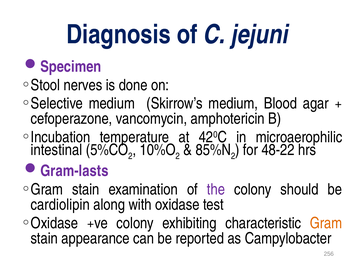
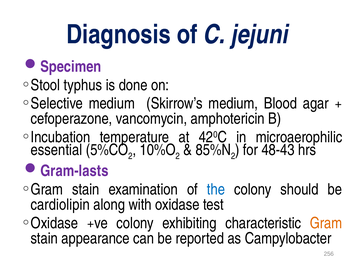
nerves: nerves -> typhus
intestinal: intestinal -> essential
48-22: 48-22 -> 48-43
the colour: purple -> blue
